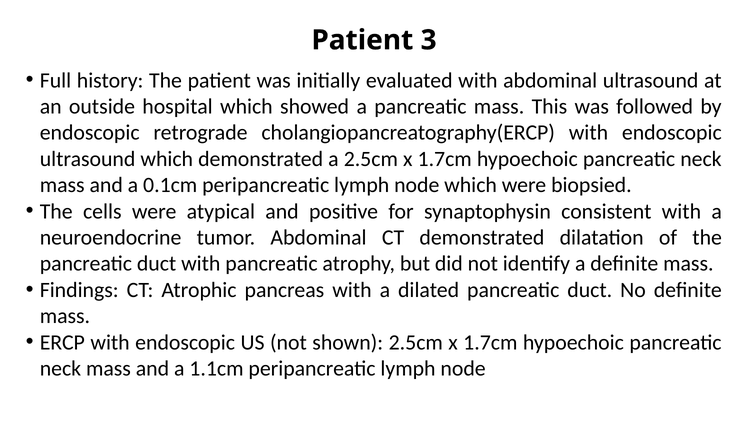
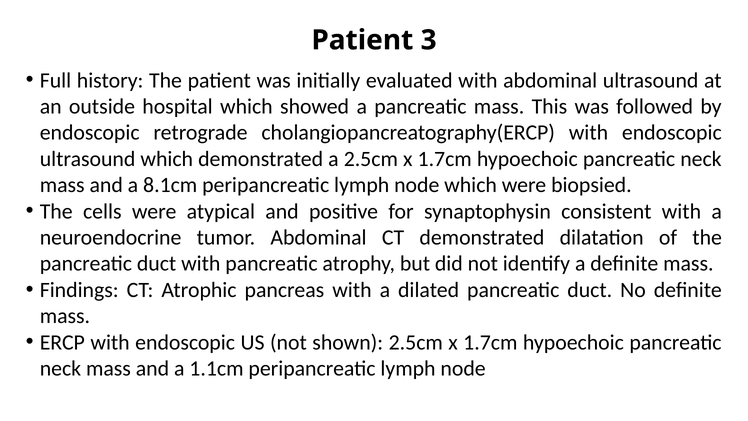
0.1cm: 0.1cm -> 8.1cm
